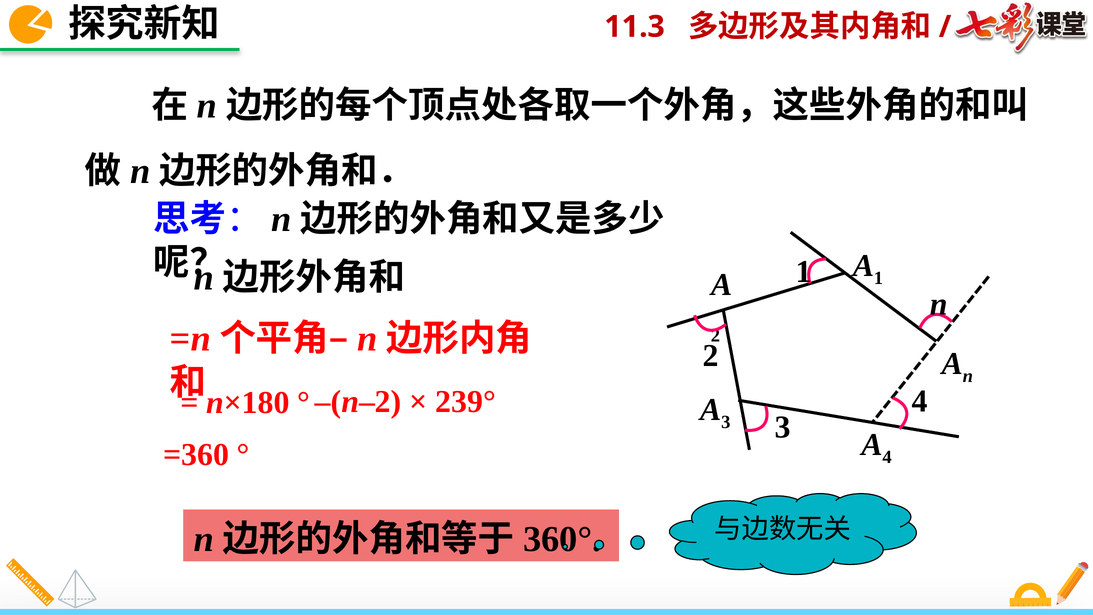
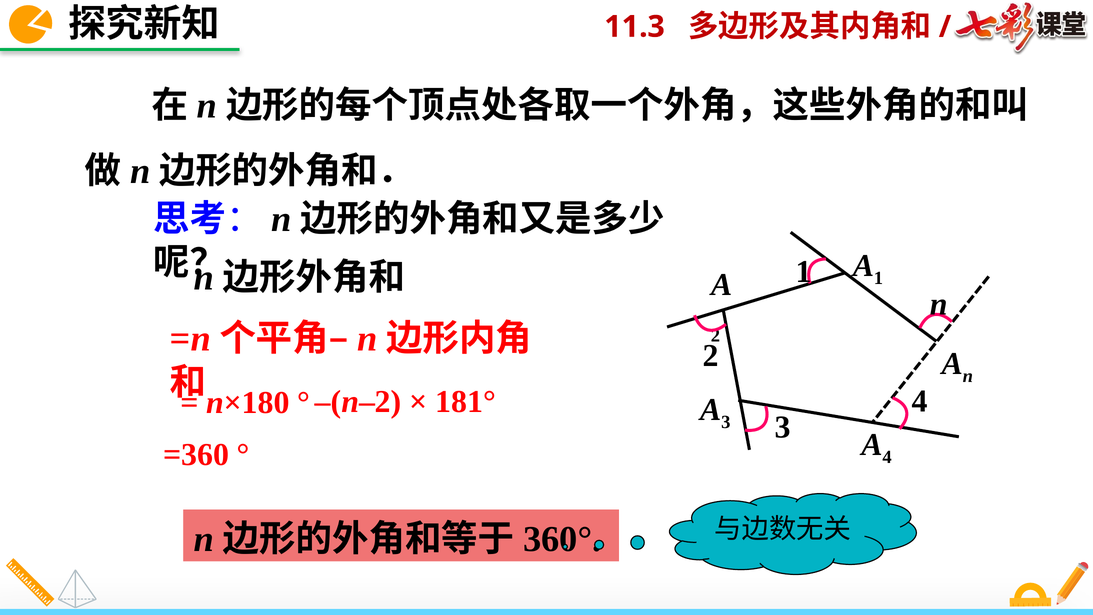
239°: 239° -> 181°
